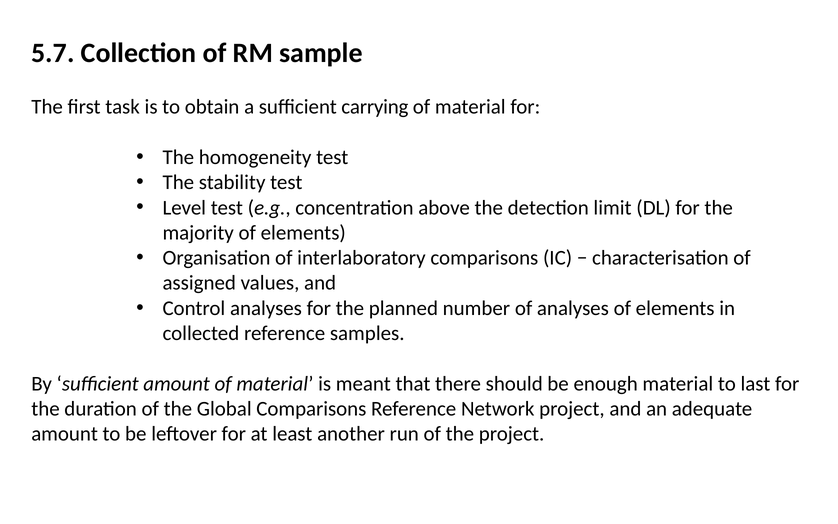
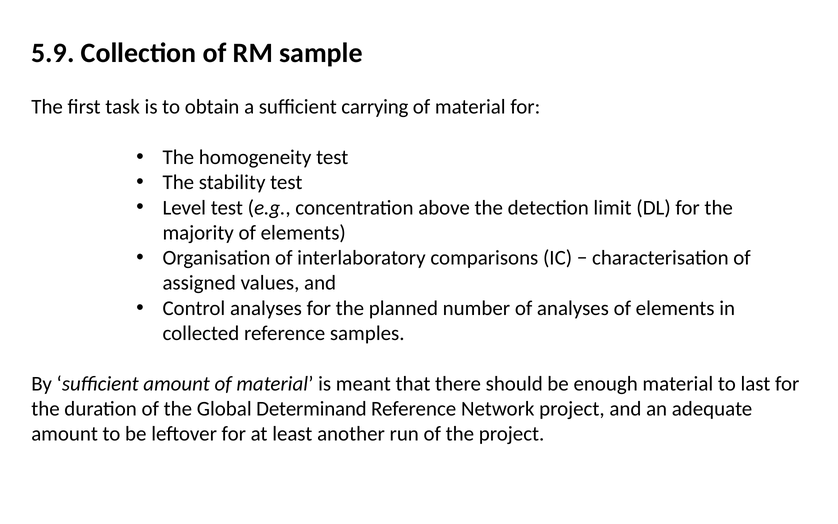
5.7: 5.7 -> 5.9
Global Comparisons: Comparisons -> Determinand
